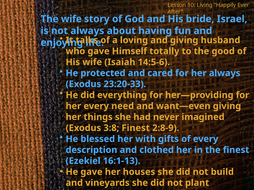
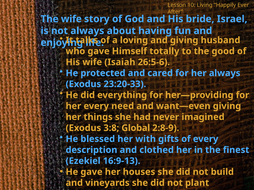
14:5-6: 14:5-6 -> 26:5-6
3:8 Finest: Finest -> Global
16:1-13: 16:1-13 -> 16:9-13
